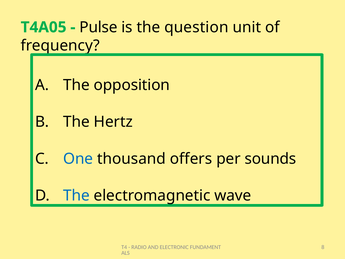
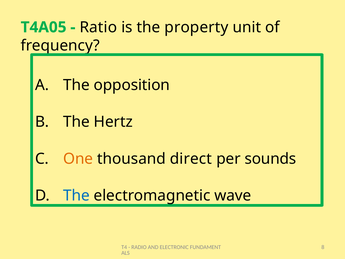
Pulse: Pulse -> Ratio
question: question -> property
One colour: blue -> orange
offers: offers -> direct
